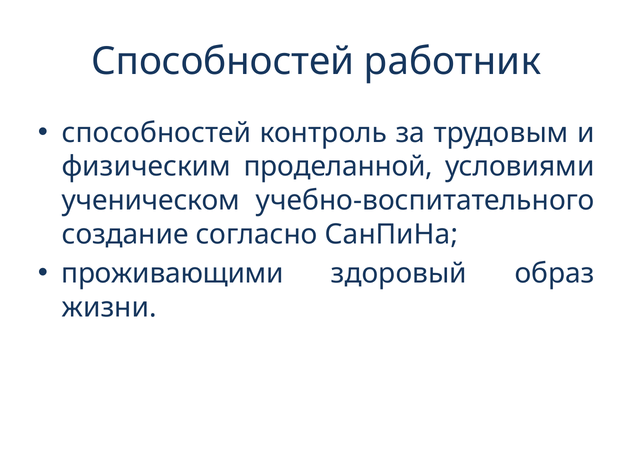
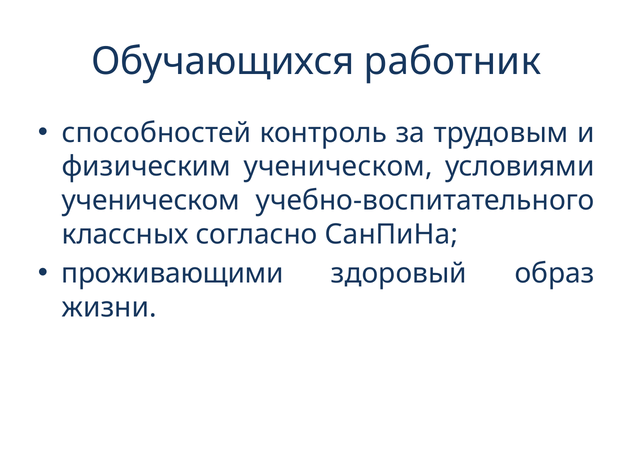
Способностей at (223, 61): Способностей -> Обучающихся
физическим проделанной: проделанной -> ученическом
создание: создание -> классных
